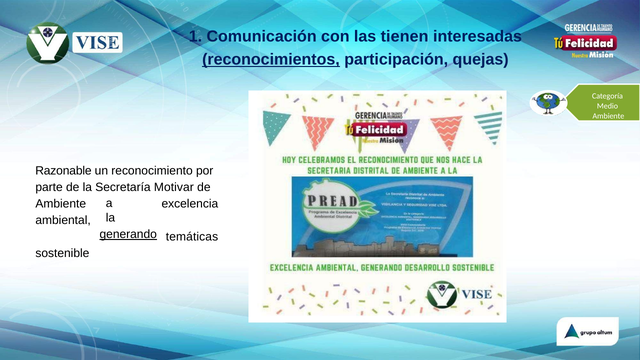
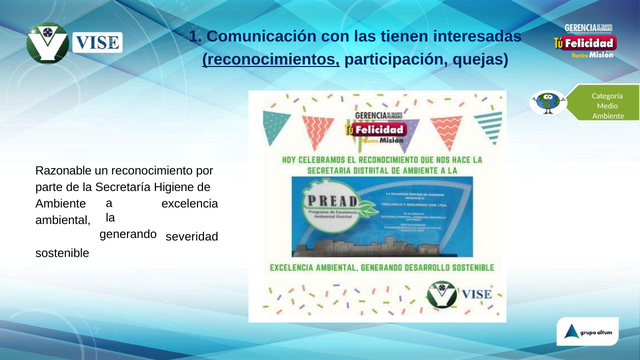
Motivar: Motivar -> Higiene
generando underline: present -> none
temáticas: temáticas -> severidad
